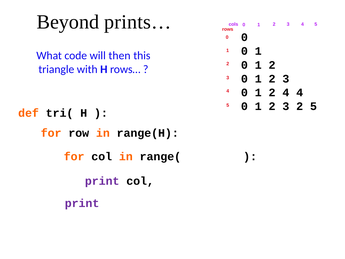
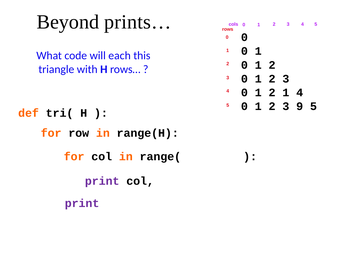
then: then -> each
2 4: 4 -> 1
3 2: 2 -> 9
